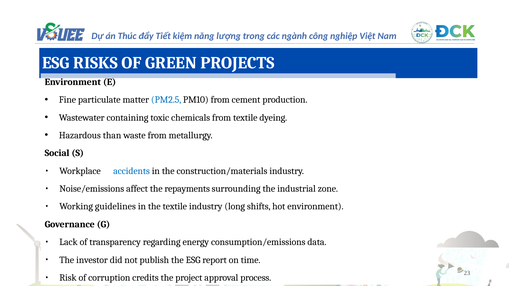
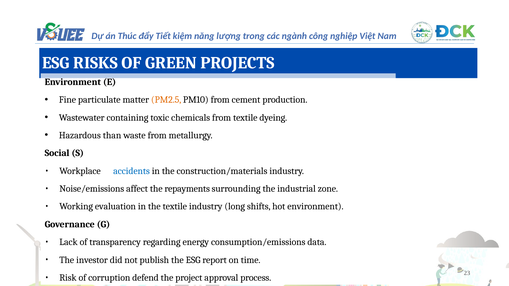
PM2.5 colour: blue -> orange
guidelines: guidelines -> evaluation
credits: credits -> defend
